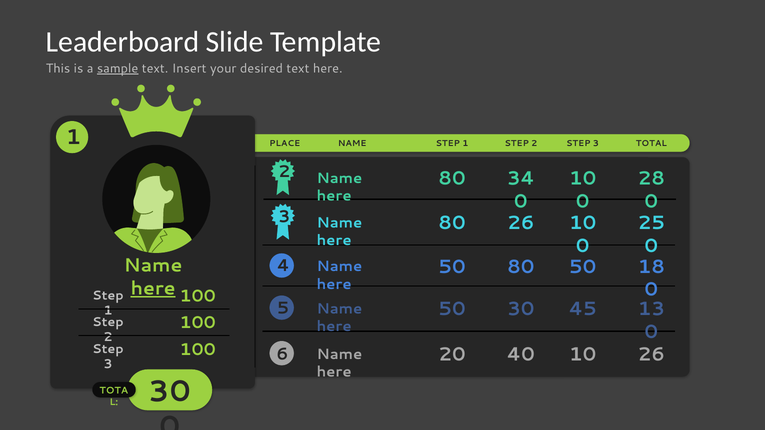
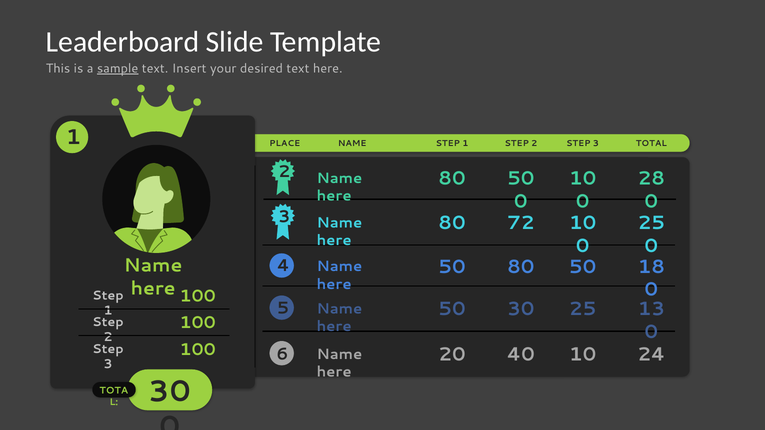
34 at (521, 179): 34 -> 50
80 26: 26 -> 72
here at (153, 289) underline: present -> none
30 45: 45 -> 25
10 26: 26 -> 24
